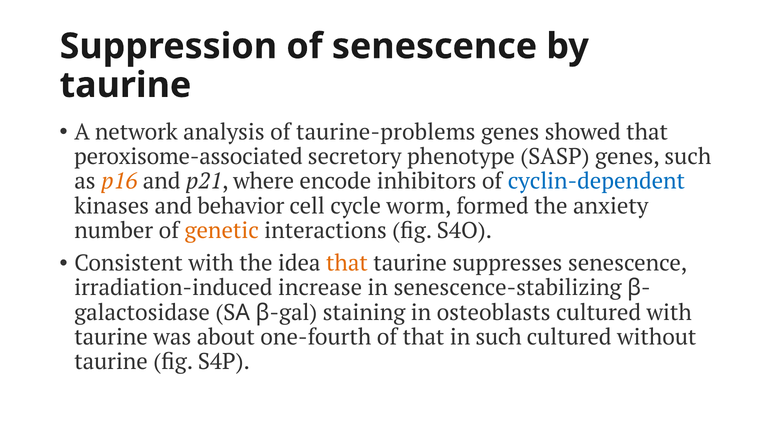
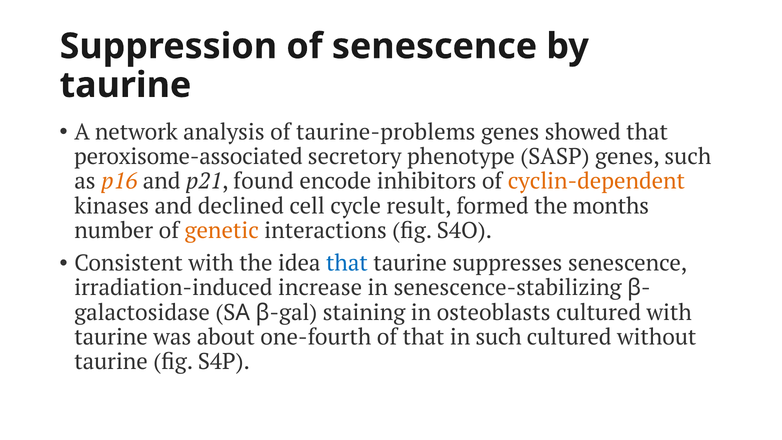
where: where -> found
cyclin-dependent colour: blue -> orange
behavior: behavior -> declined
worm: worm -> result
anxiety: anxiety -> months
that at (347, 263) colour: orange -> blue
